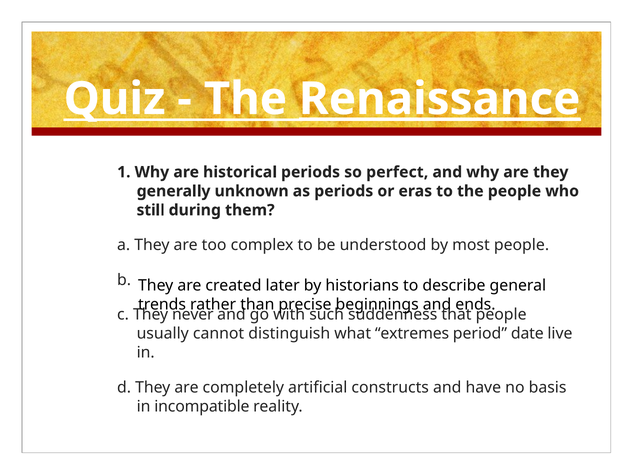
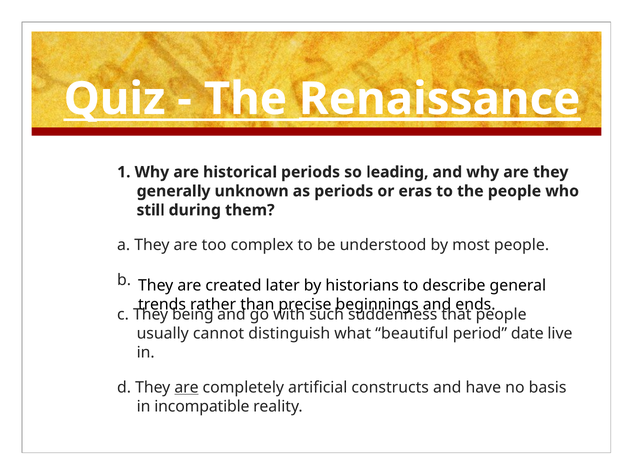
perfect: perfect -> leading
never: never -> being
extremes: extremes -> beautiful
are at (187, 387) underline: none -> present
